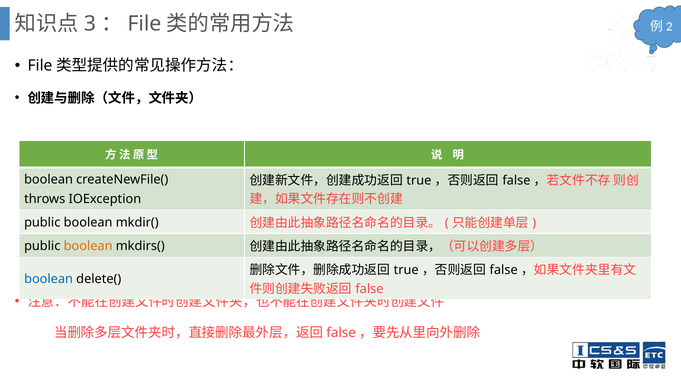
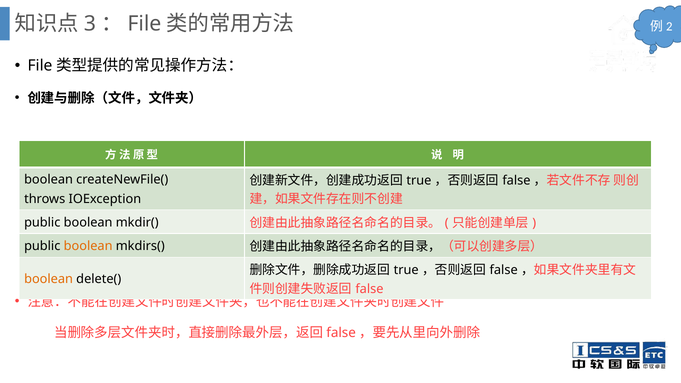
boolean at (49, 279) colour: blue -> orange
